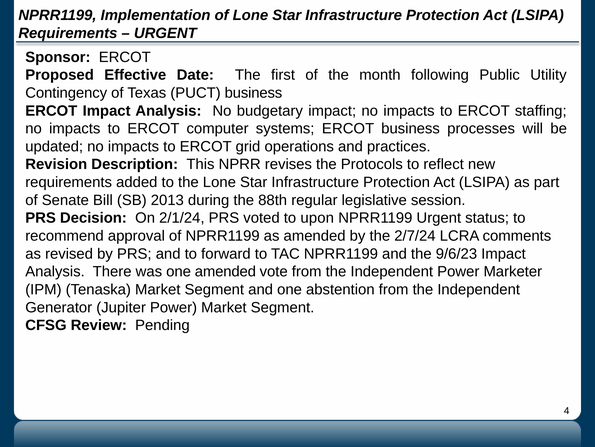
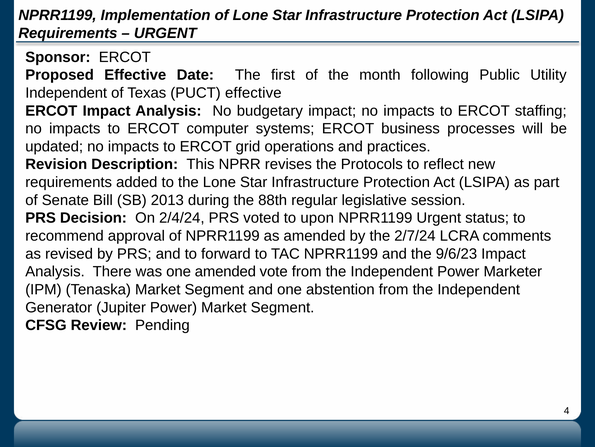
Contingency at (66, 93): Contingency -> Independent
PUCT business: business -> effective
2/1/24: 2/1/24 -> 2/4/24
